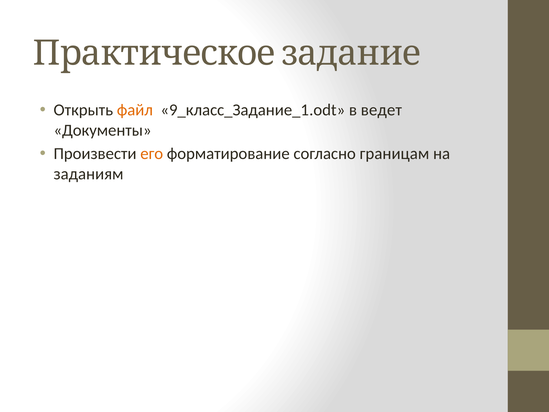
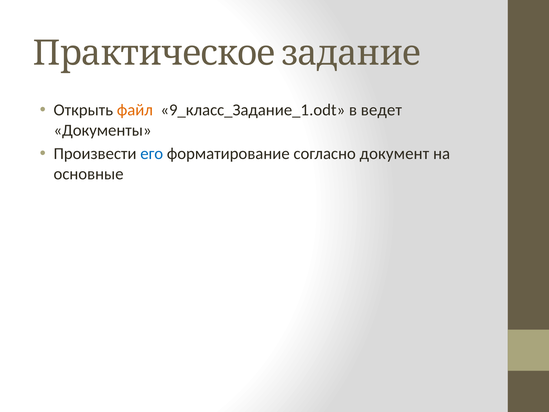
его colour: orange -> blue
границам: границам -> документ
заданиям: заданиям -> основные
